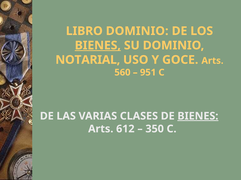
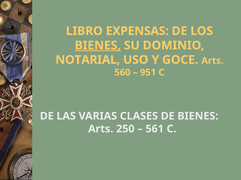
LIBRO DOMINIO: DOMINIO -> EXPENSAS
BIENES at (198, 117) underline: present -> none
612: 612 -> 250
350: 350 -> 561
